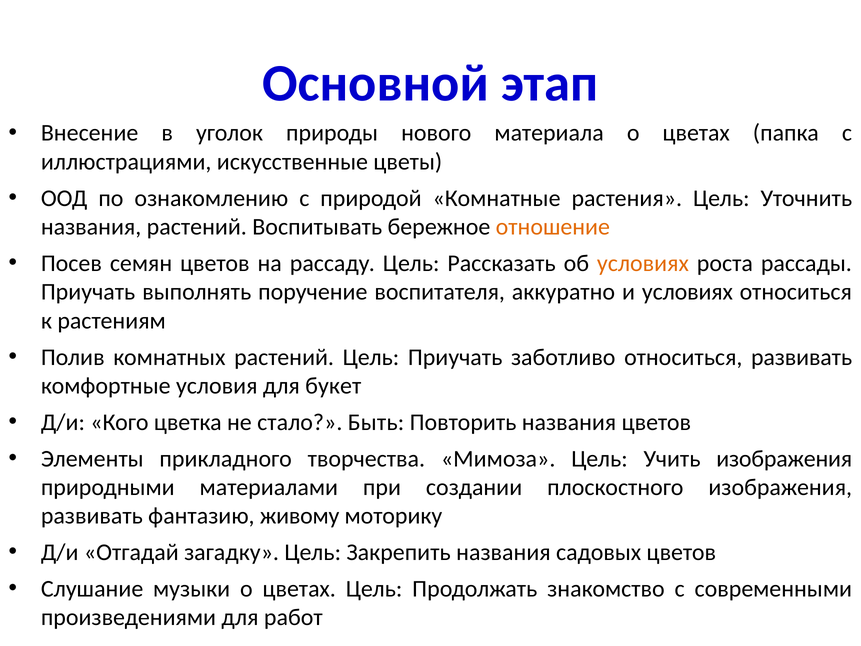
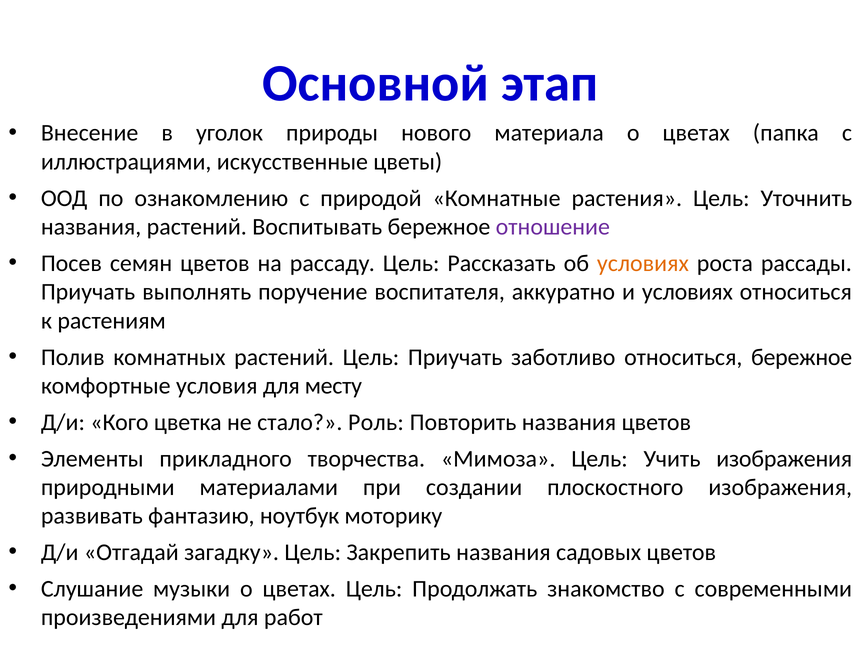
отношение colour: orange -> purple
относиться развивать: развивать -> бережное
букет: букет -> месту
Быть: Быть -> Роль
живому: живому -> ноутбук
